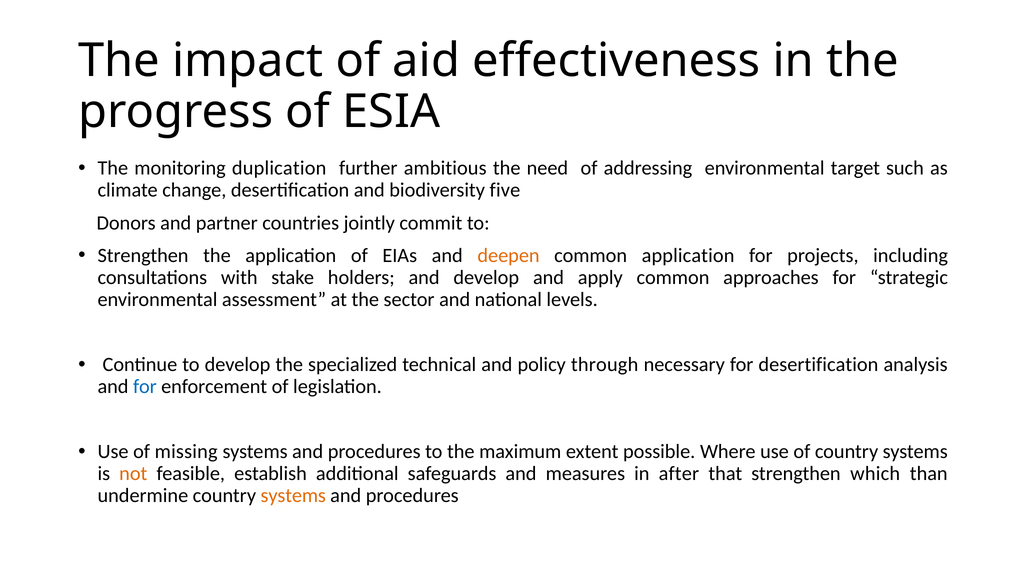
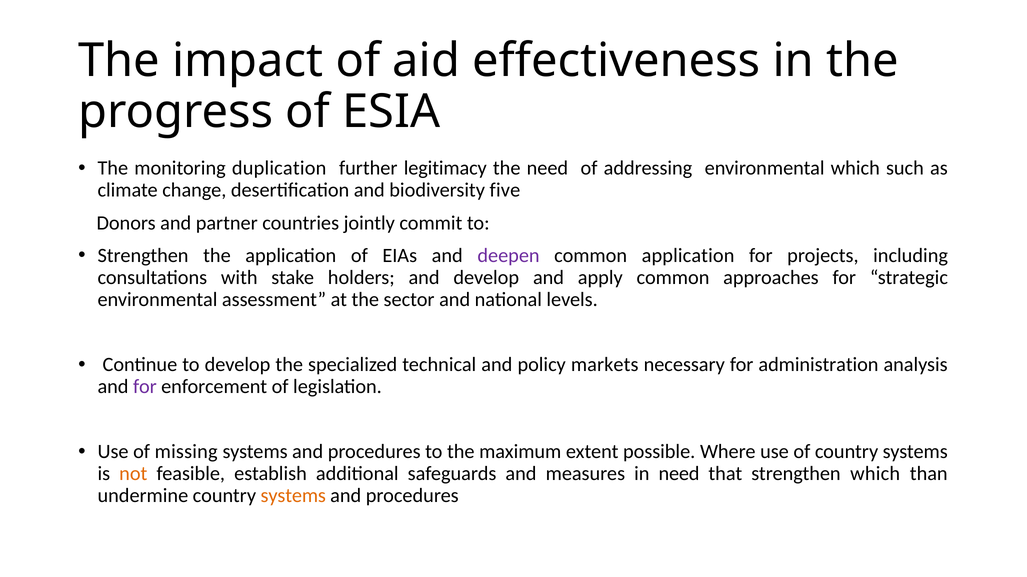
ambitious: ambitious -> legitimacy
environmental target: target -> which
deepen colour: orange -> purple
through: through -> markets
for desertification: desertification -> administration
for at (145, 387) colour: blue -> purple
in after: after -> need
